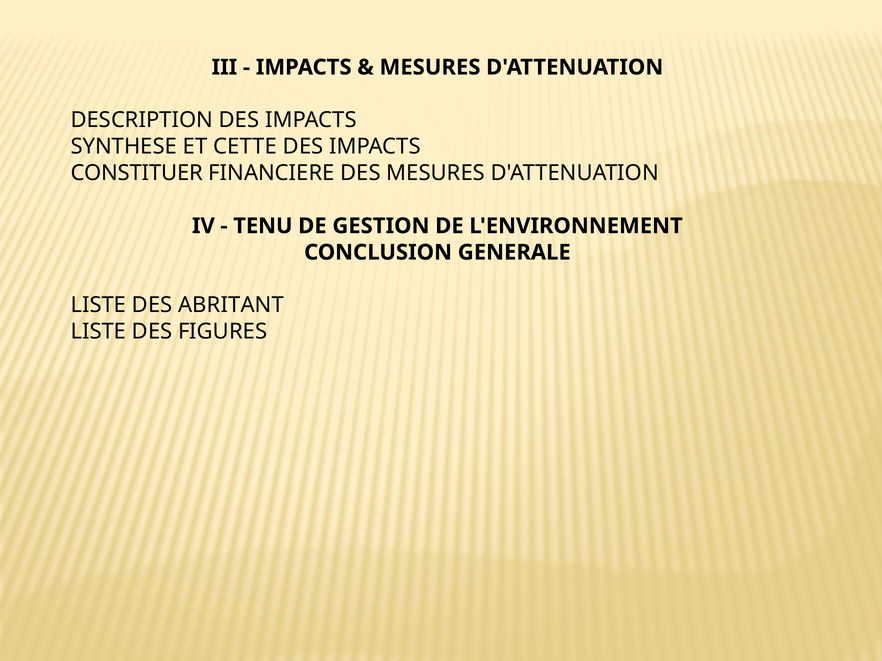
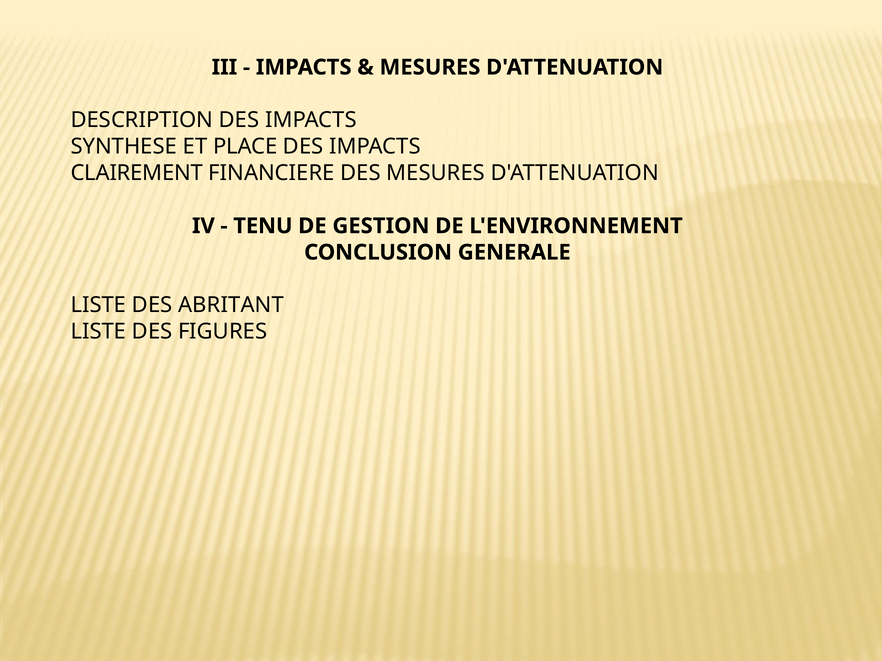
CETTE: CETTE -> PLACE
CONSTITUER: CONSTITUER -> CLAIREMENT
